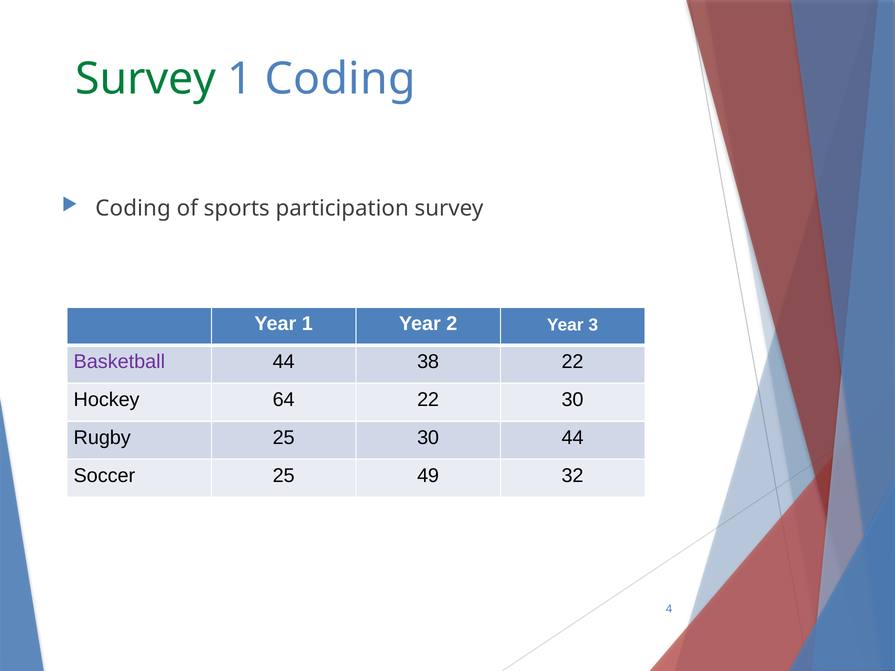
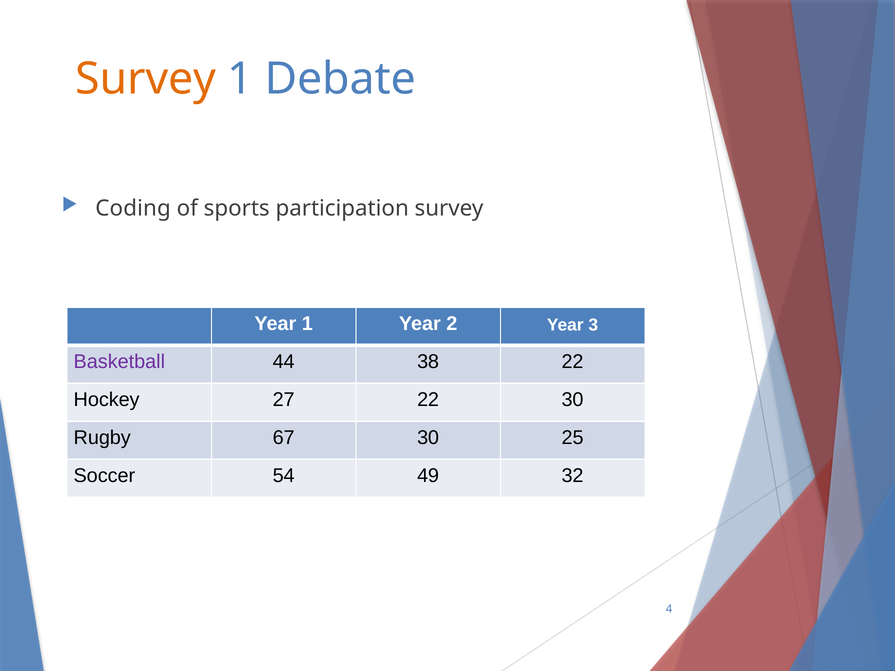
Survey at (146, 79) colour: green -> orange
1 Coding: Coding -> Debate
64: 64 -> 27
Rugby 25: 25 -> 67
30 44: 44 -> 25
Soccer 25: 25 -> 54
